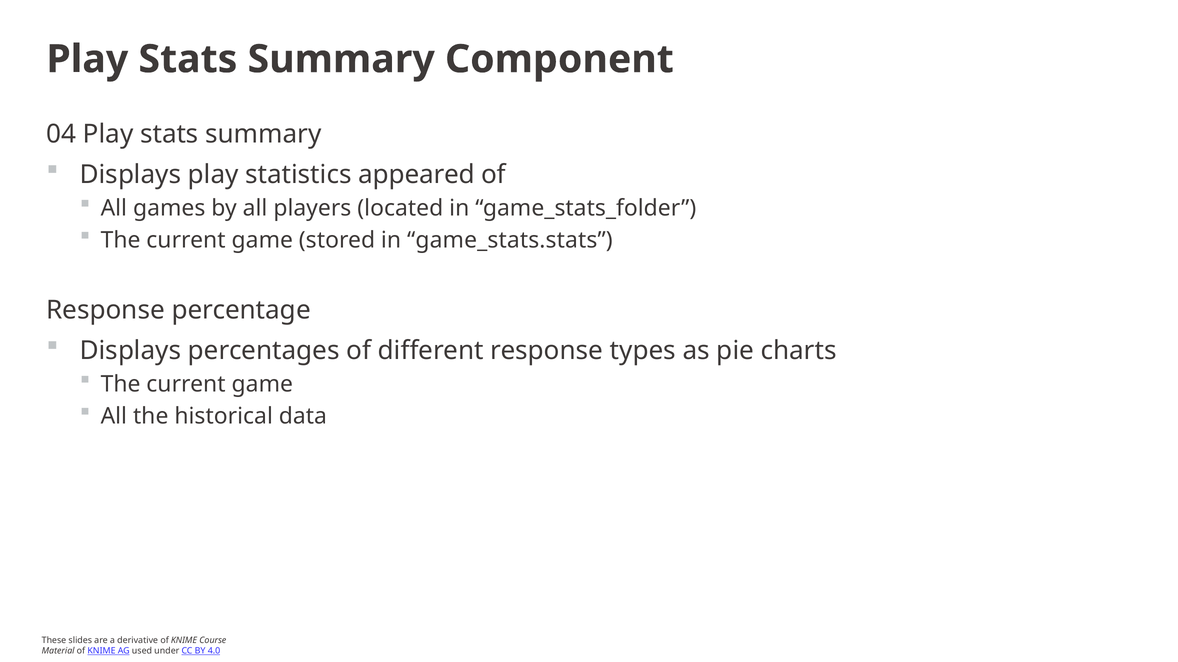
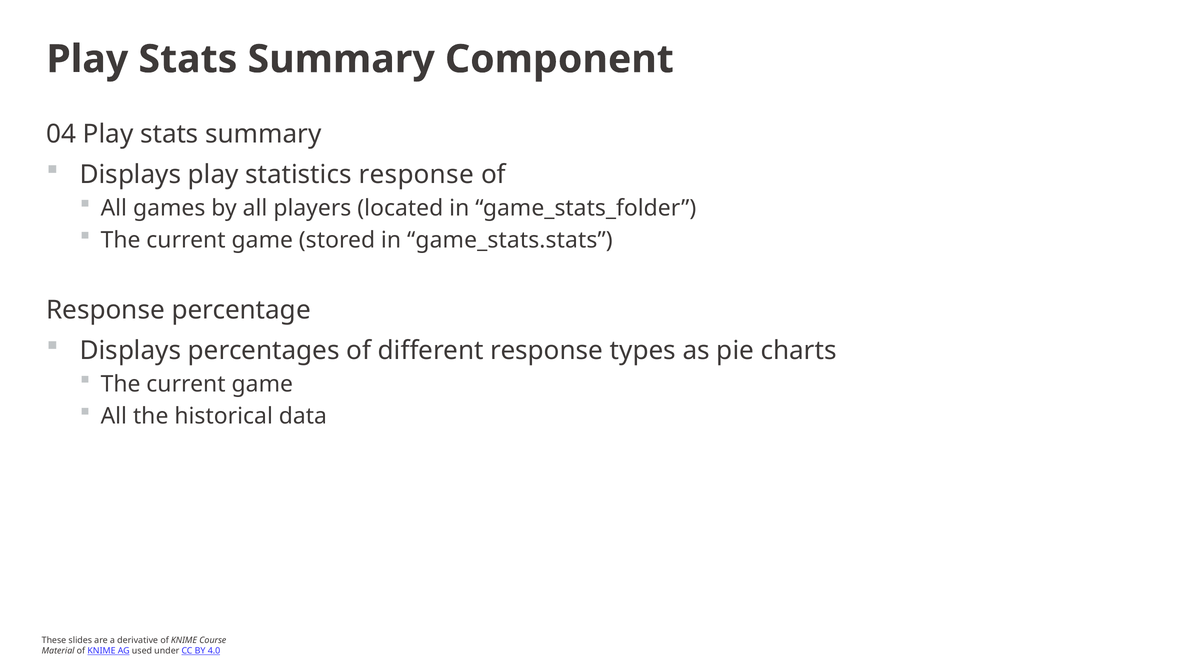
statistics appeared: appeared -> response
